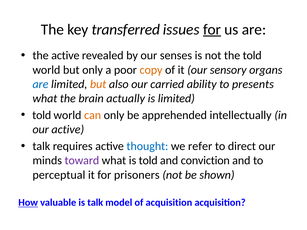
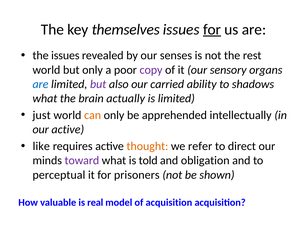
transferred: transferred -> themselves
the active: active -> issues
the told: told -> rest
copy colour: orange -> purple
but at (98, 84) colour: orange -> purple
presents: presents -> shadows
told at (42, 115): told -> just
talk at (41, 146): talk -> like
thought colour: blue -> orange
conviction: conviction -> obligation
How underline: present -> none
is talk: talk -> real
